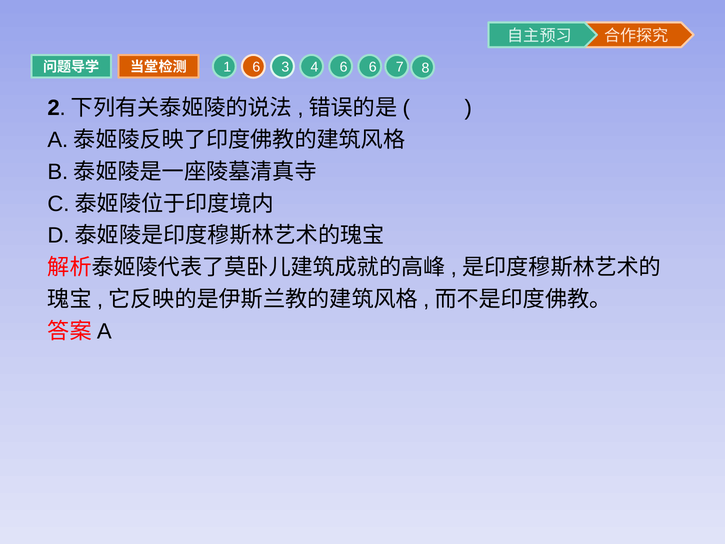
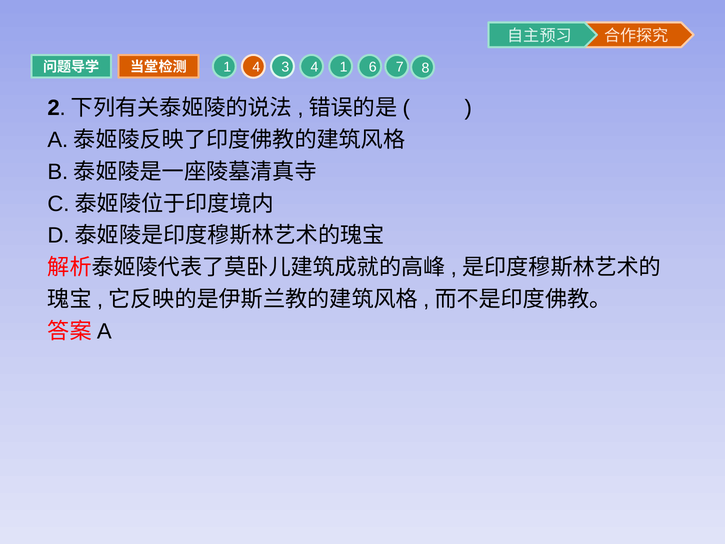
1 6: 6 -> 4
4 6: 6 -> 1
